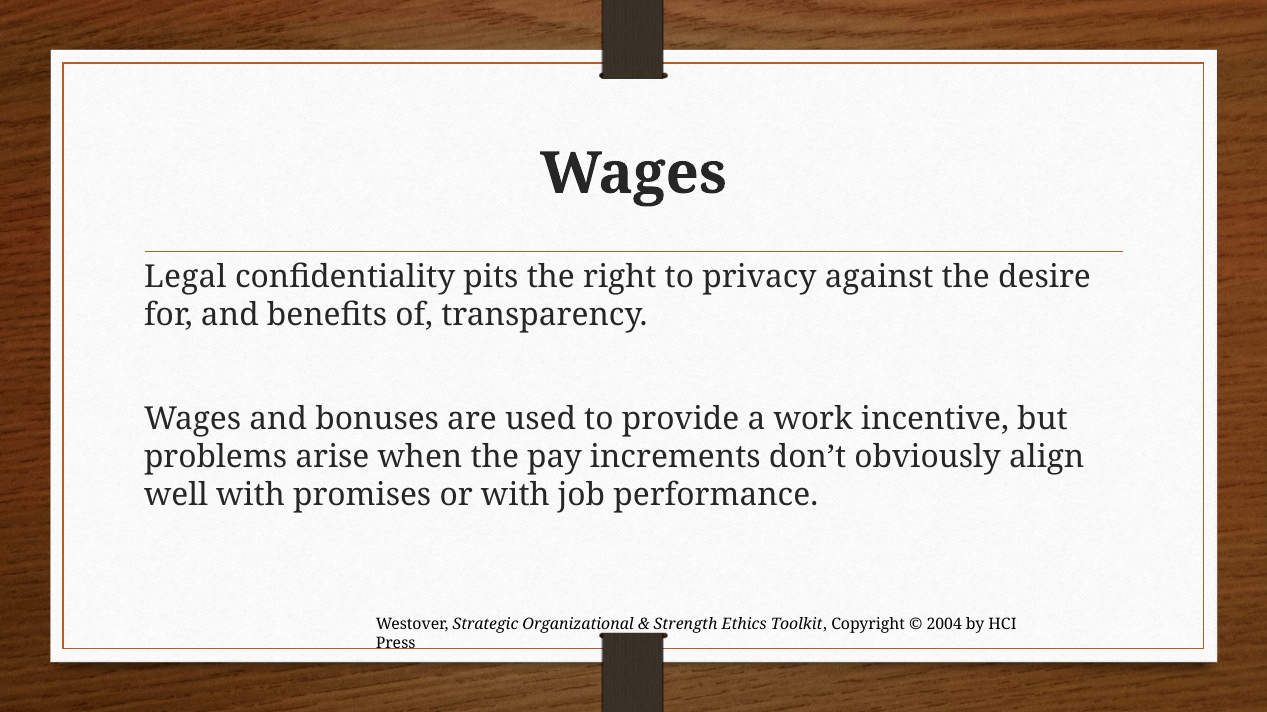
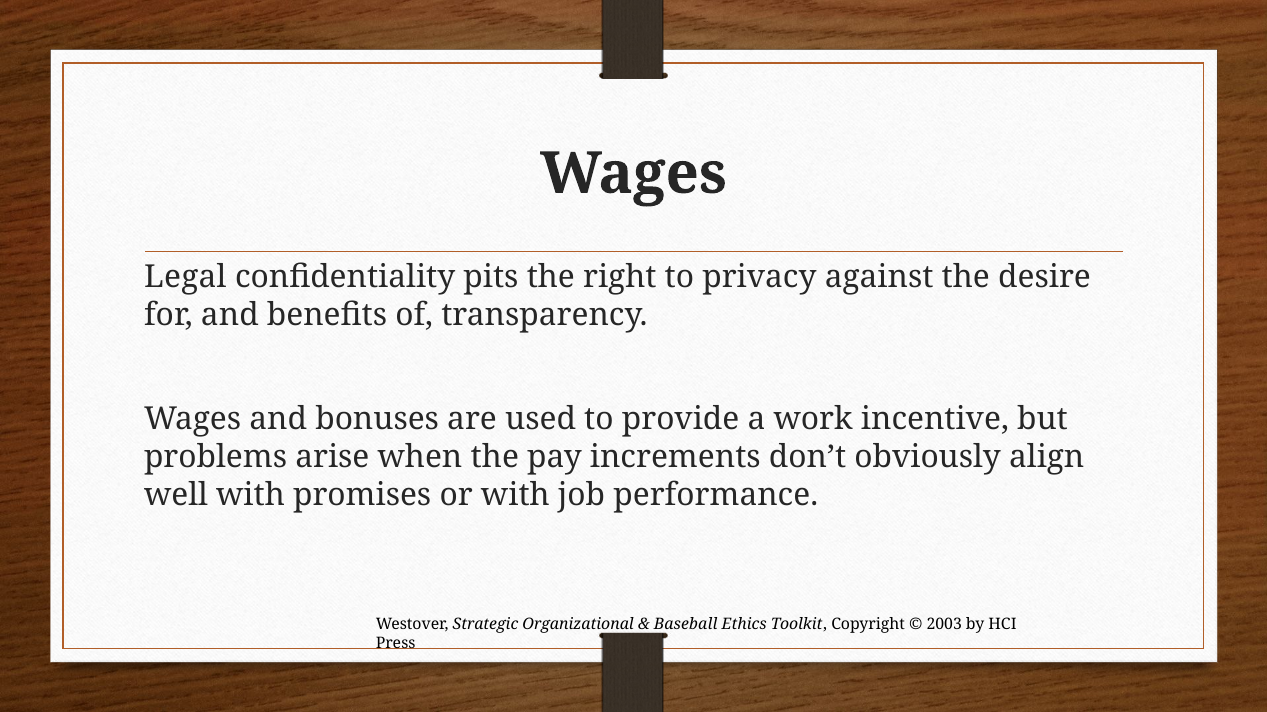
Strength: Strength -> Baseball
2004: 2004 -> 2003
